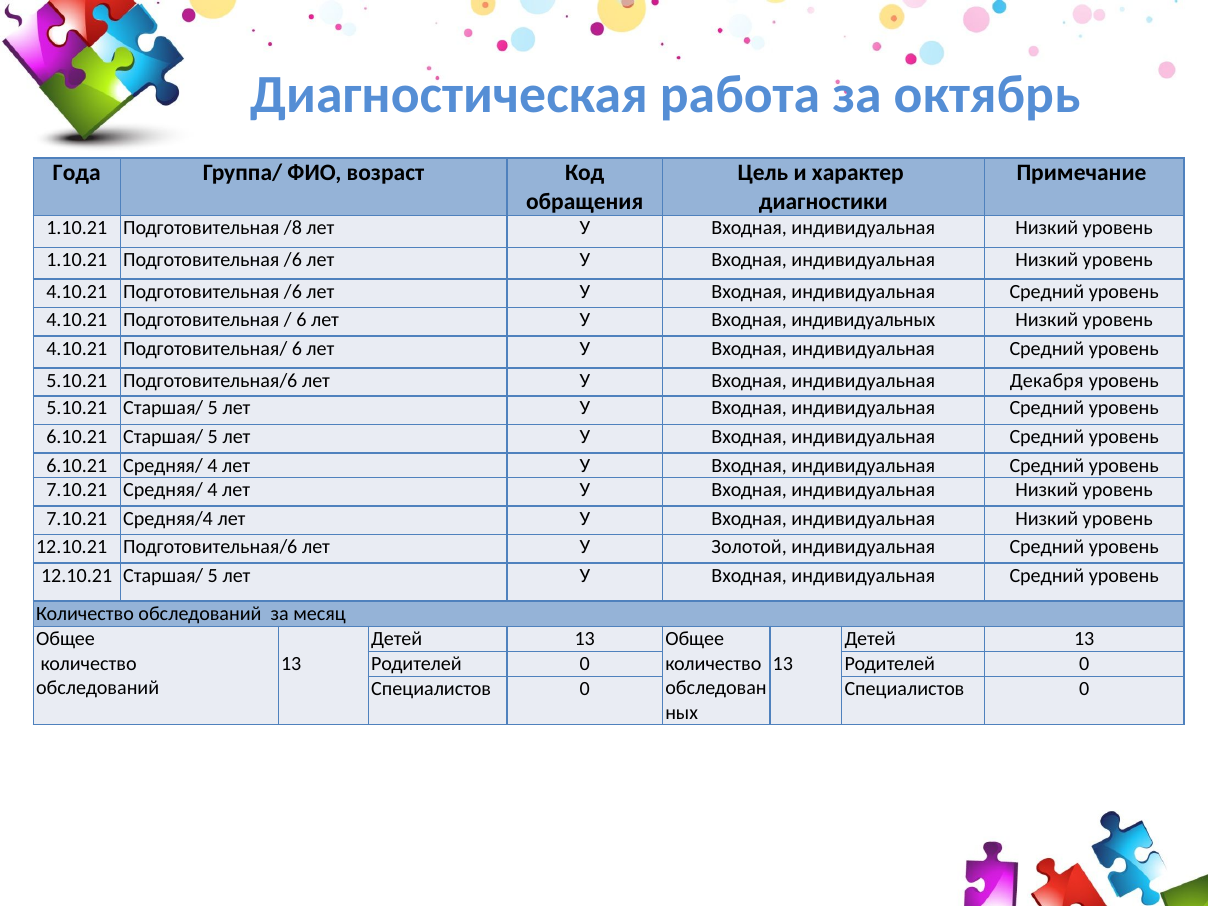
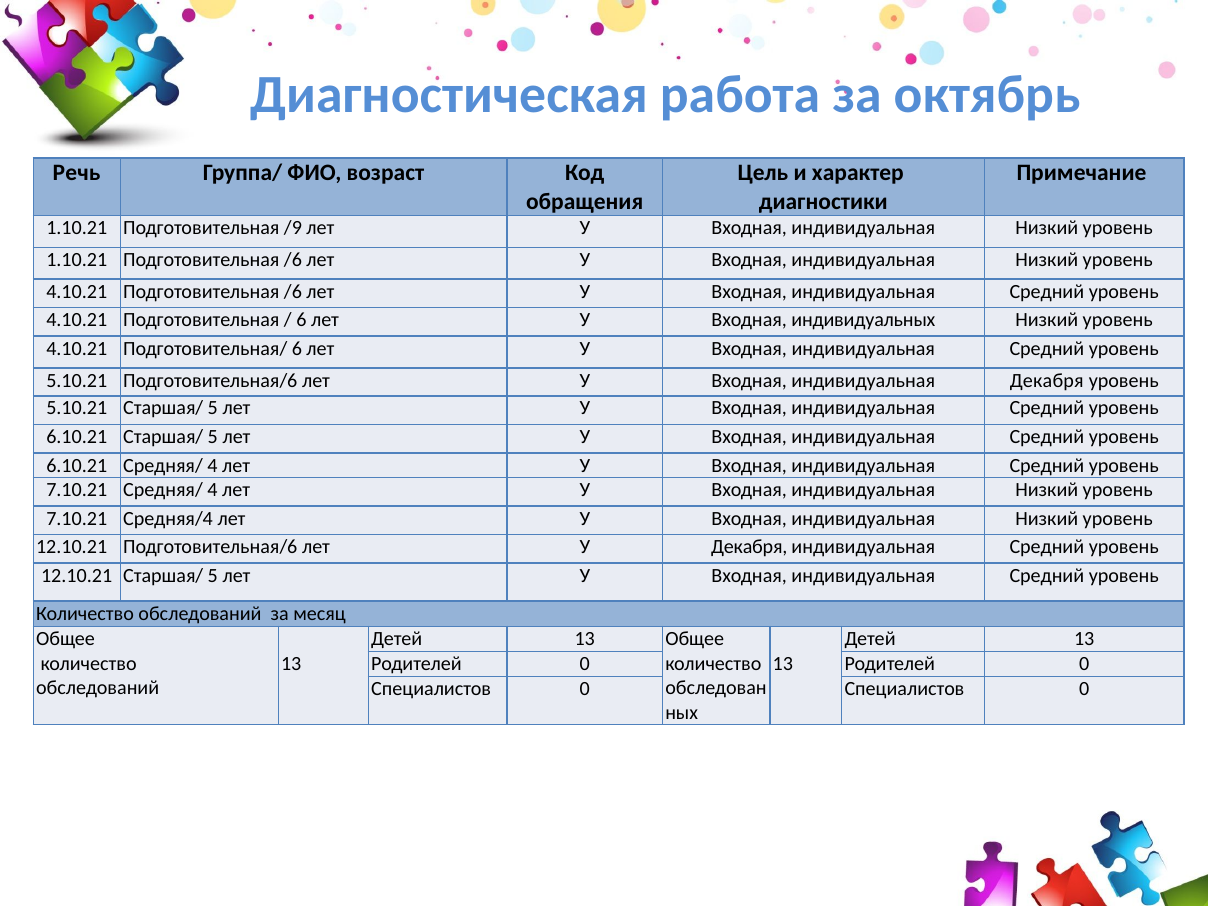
Года: Года -> Речь
/8: /8 -> /9
У Золотой: Золотой -> Декабря
